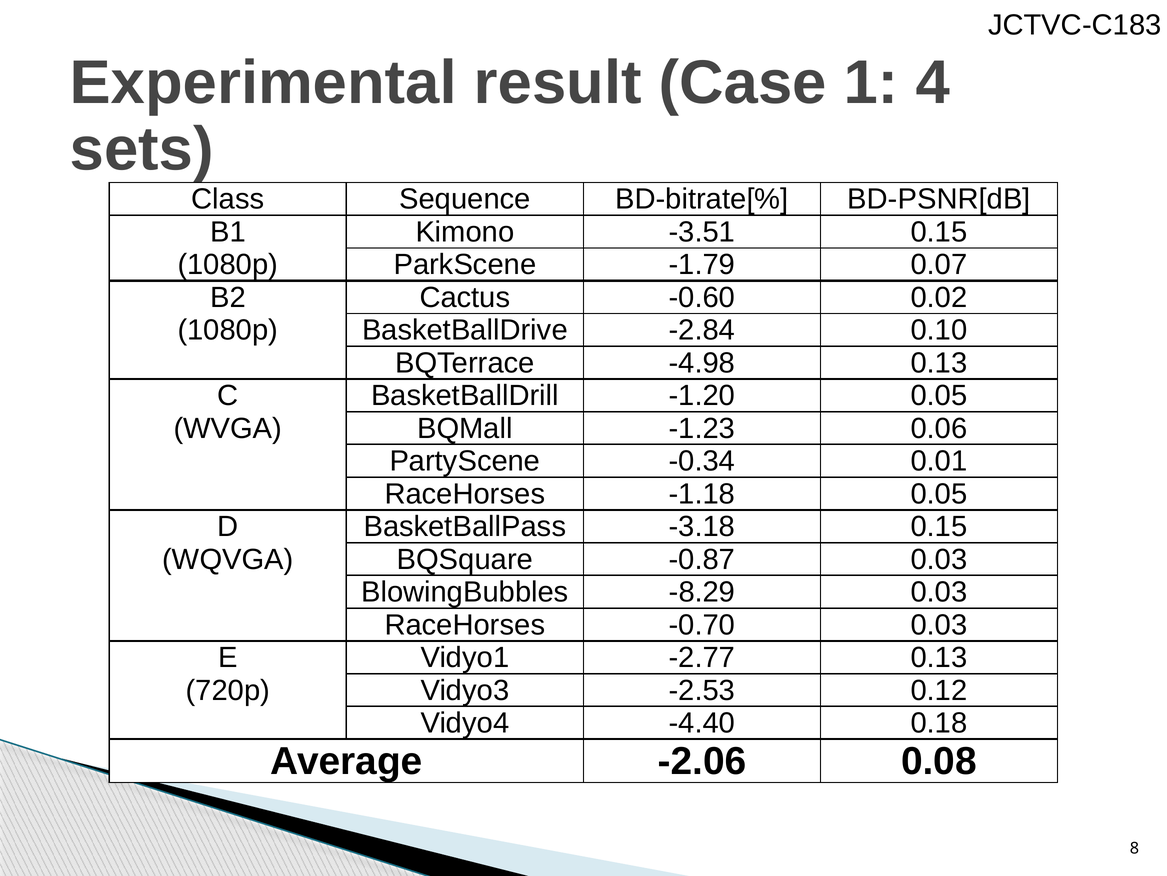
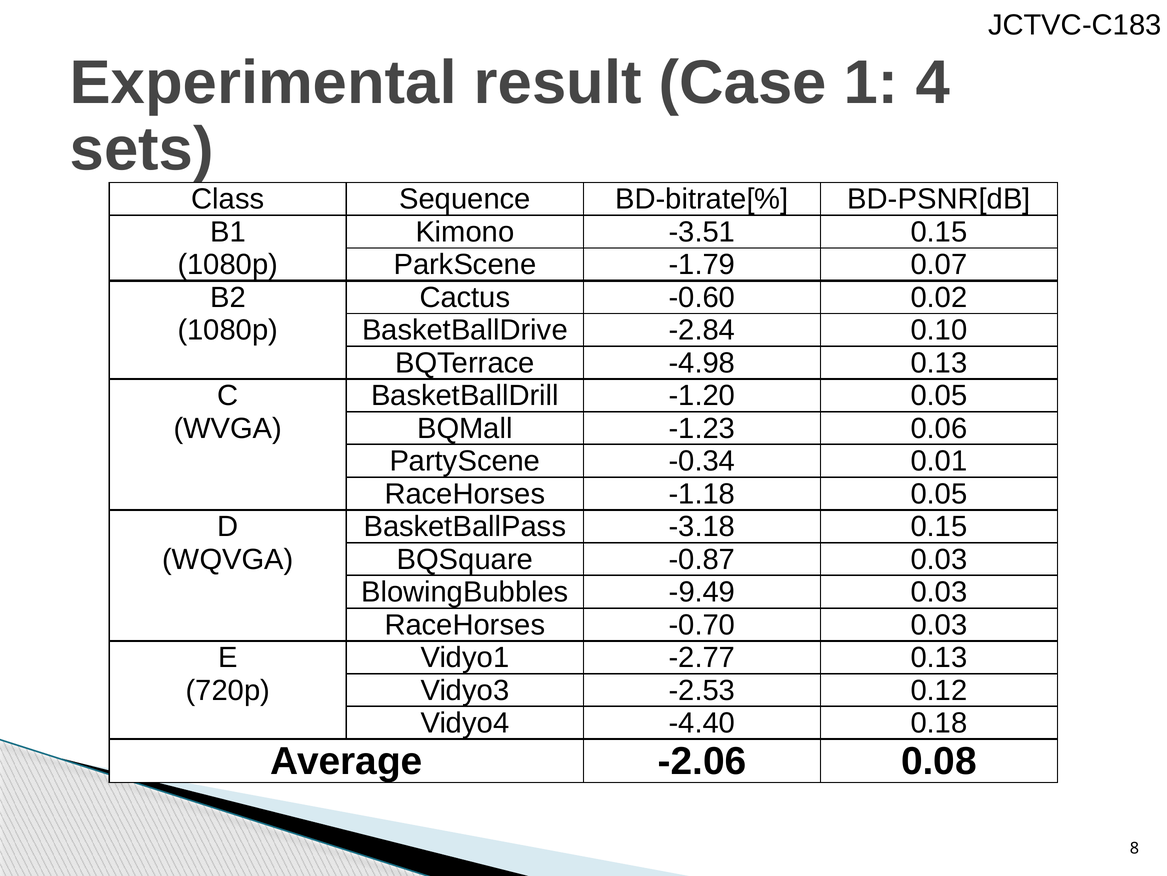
-8.29: -8.29 -> -9.49
